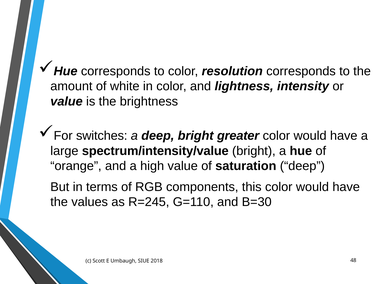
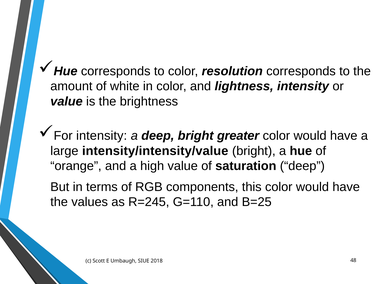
For switches: switches -> intensity
spectrum/intensity/value: spectrum/intensity/value -> intensity/intensity/value
B=30: B=30 -> B=25
